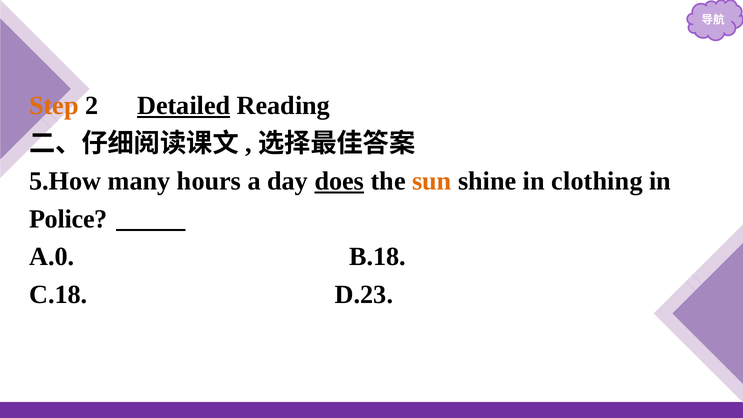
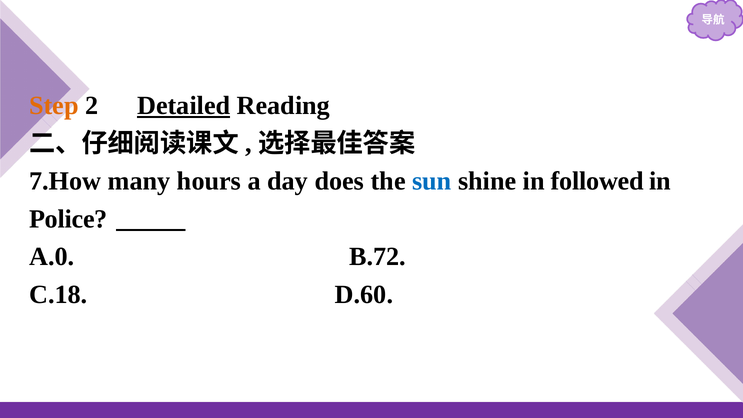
5.How: 5.How -> 7.How
does underline: present -> none
sun colour: orange -> blue
clothing: clothing -> followed
B.18: B.18 -> B.72
D.23: D.23 -> D.60
